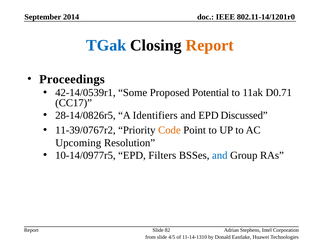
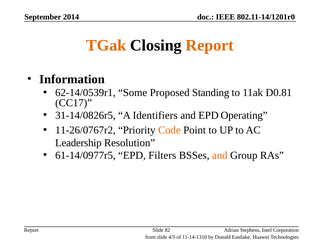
TGak colour: blue -> orange
Proceedings: Proceedings -> Information
42-14/0539r1: 42-14/0539r1 -> 62-14/0539r1
Potential: Potential -> Standing
D0.71: D0.71 -> D0.81
28-14/0826r5: 28-14/0826r5 -> 31-14/0826r5
Discussed: Discussed -> Operating
11-39/0767r2: 11-39/0767r2 -> 11-26/0767r2
Upcoming: Upcoming -> Leadership
10-14/0977r5: 10-14/0977r5 -> 61-14/0977r5
and at (220, 155) colour: blue -> orange
